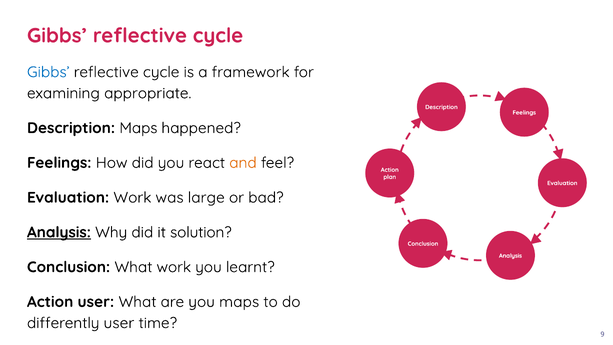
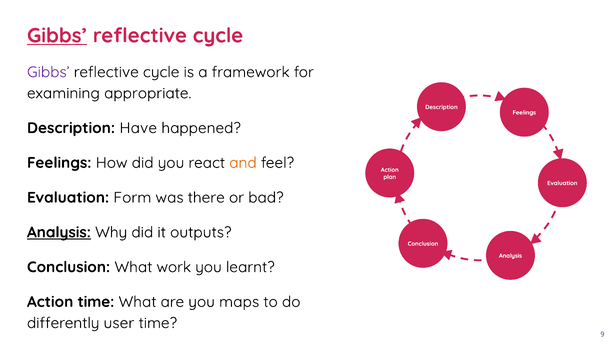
Gibbs at (57, 36) underline: none -> present
Gibbs at (48, 72) colour: blue -> purple
Description Maps: Maps -> Have
Evaluation Work: Work -> Form
large: large -> there
solution: solution -> outputs
Action user: user -> time
